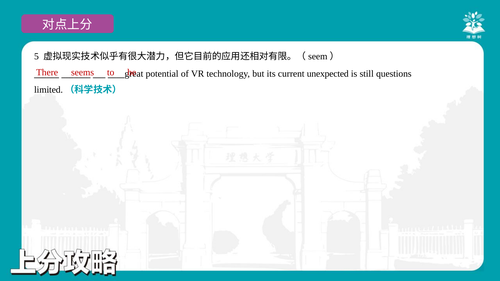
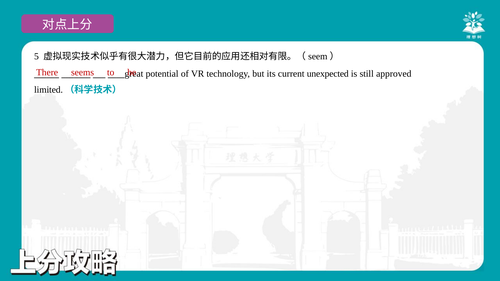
questions: questions -> approved
